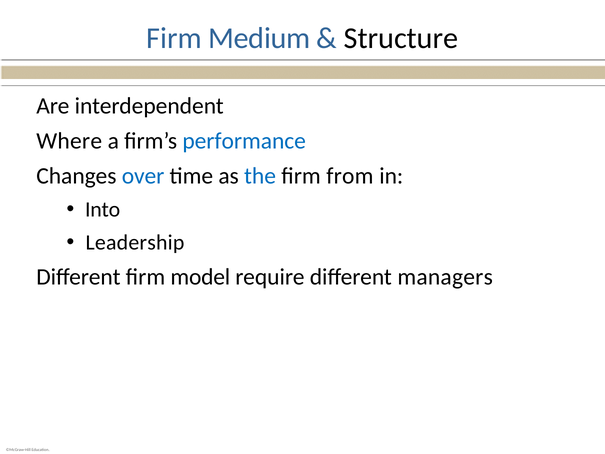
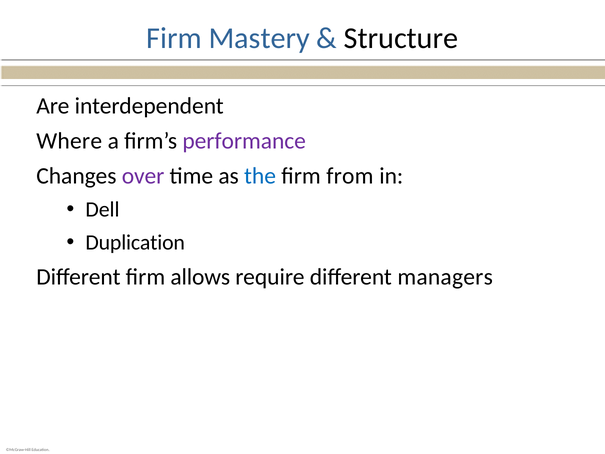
Medium: Medium -> Mastery
performance colour: blue -> purple
over colour: blue -> purple
Into: Into -> Dell
Leadership: Leadership -> Duplication
model: model -> allows
